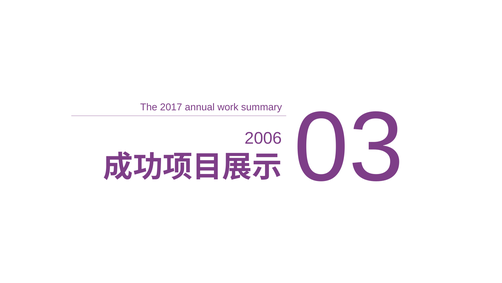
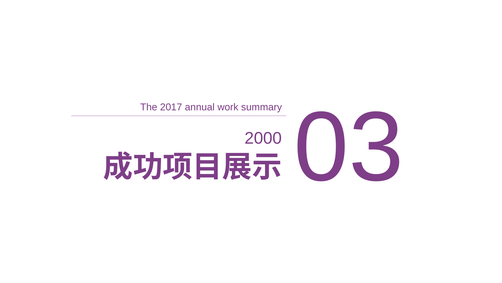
2006: 2006 -> 2000
